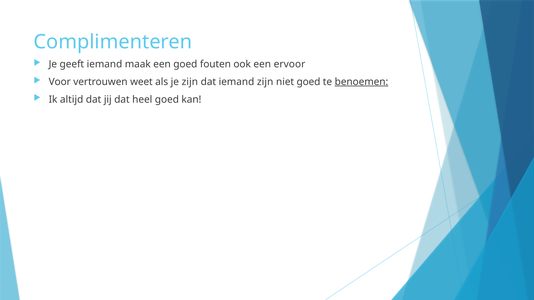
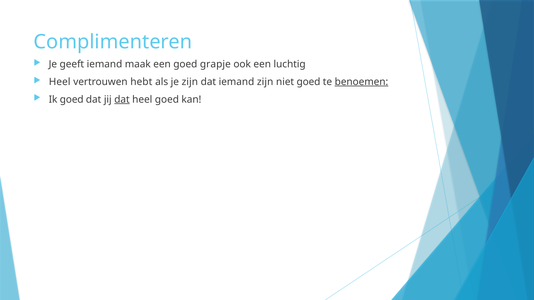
fouten: fouten -> grapje
ervoor: ervoor -> luchtig
Voor at (60, 82): Voor -> Heel
weet: weet -> hebt
Ik altijd: altijd -> goed
dat at (122, 100) underline: none -> present
